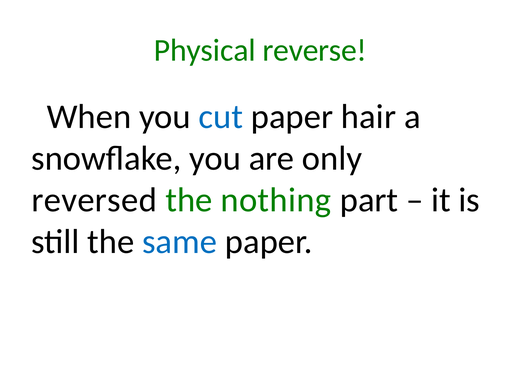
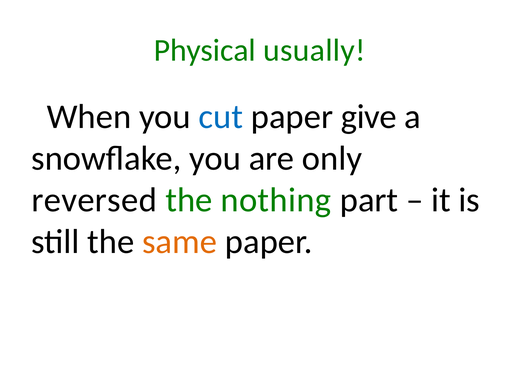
reverse: reverse -> usually
hair: hair -> give
same colour: blue -> orange
